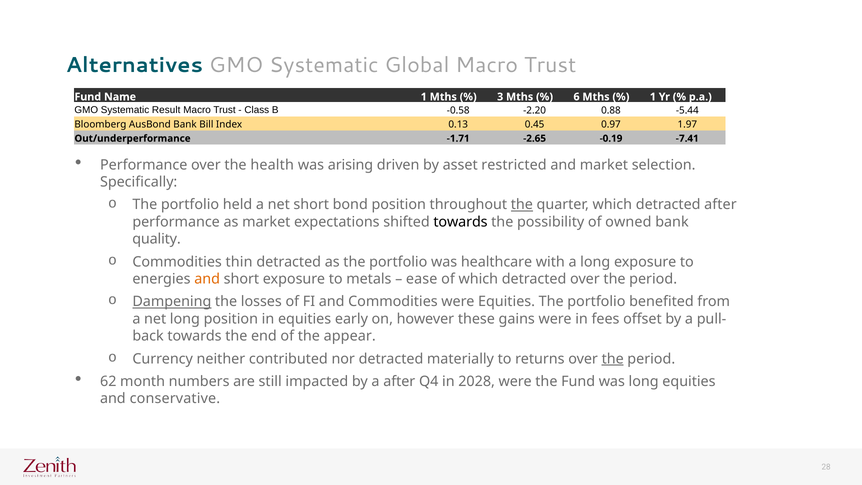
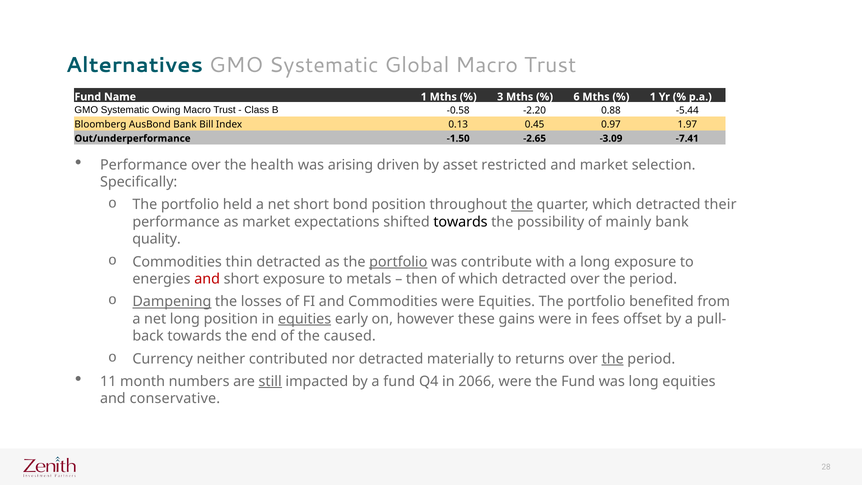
Result: Result -> Owing
-1.71: -1.71 -> -1.50
-0.19: -0.19 -> -3.09
detracted after: after -> their
owned: owned -> mainly
portfolio at (398, 262) underline: none -> present
healthcare: healthcare -> contribute
and at (207, 279) colour: orange -> red
ease: ease -> then
equities at (305, 319) underline: none -> present
appear: appear -> caused
62: 62 -> 11
still underline: none -> present
a after: after -> fund
2028: 2028 -> 2066
